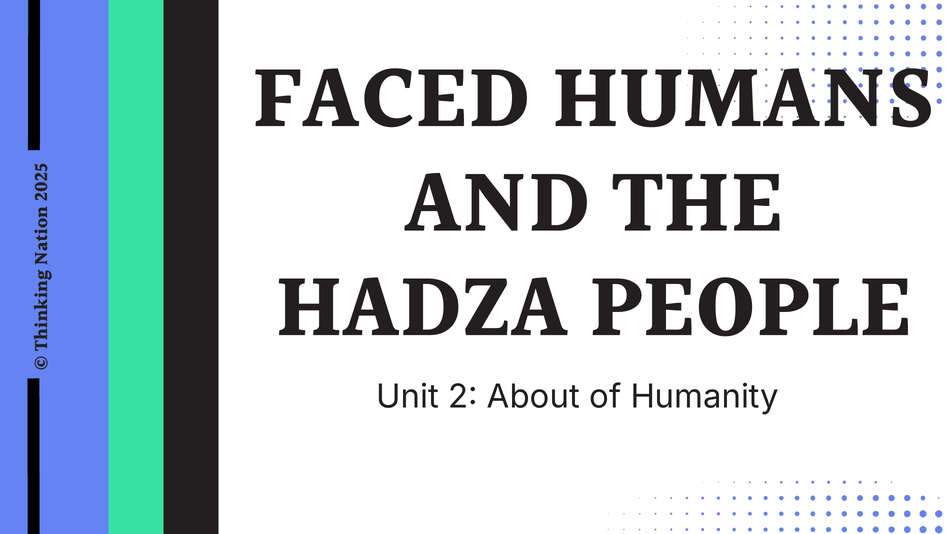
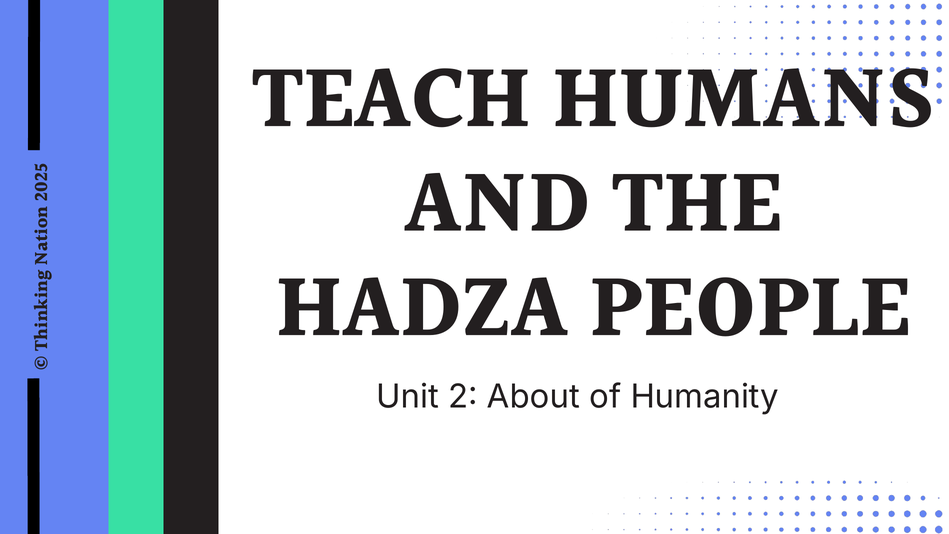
FACED: FACED -> TEACH
